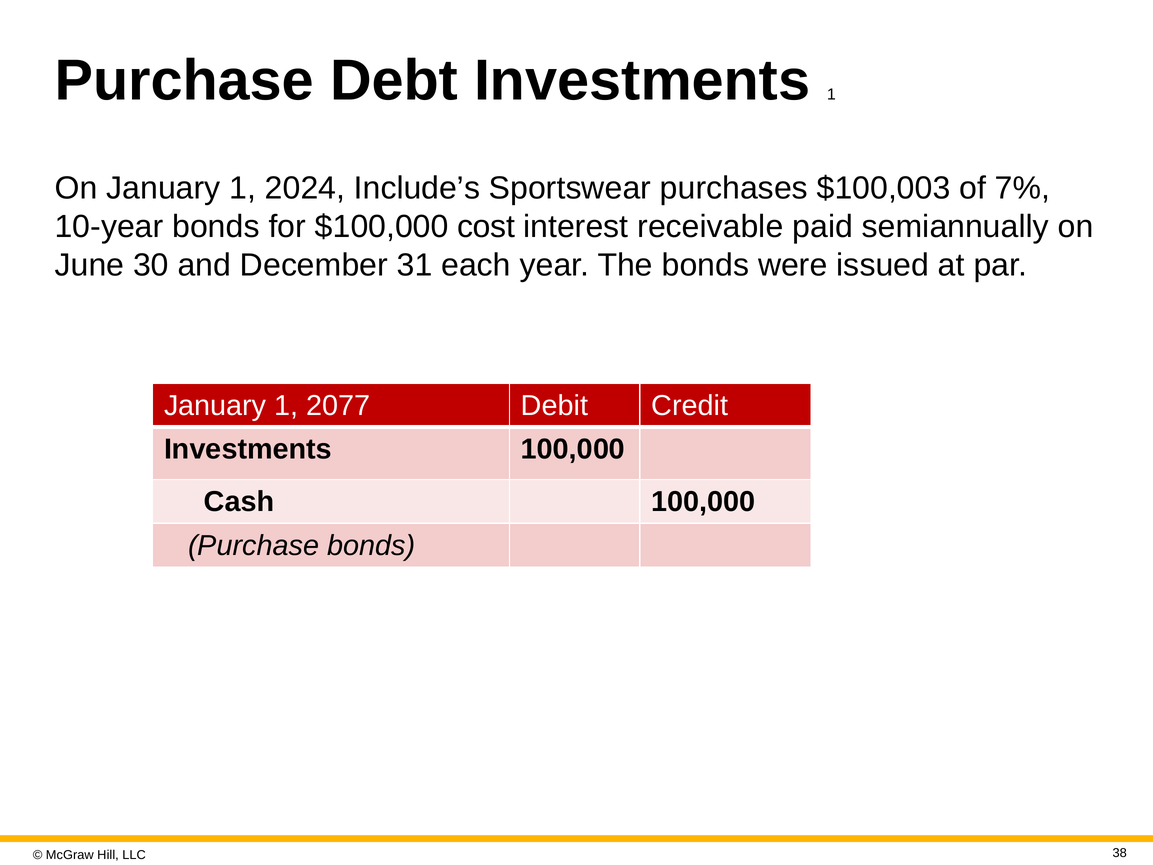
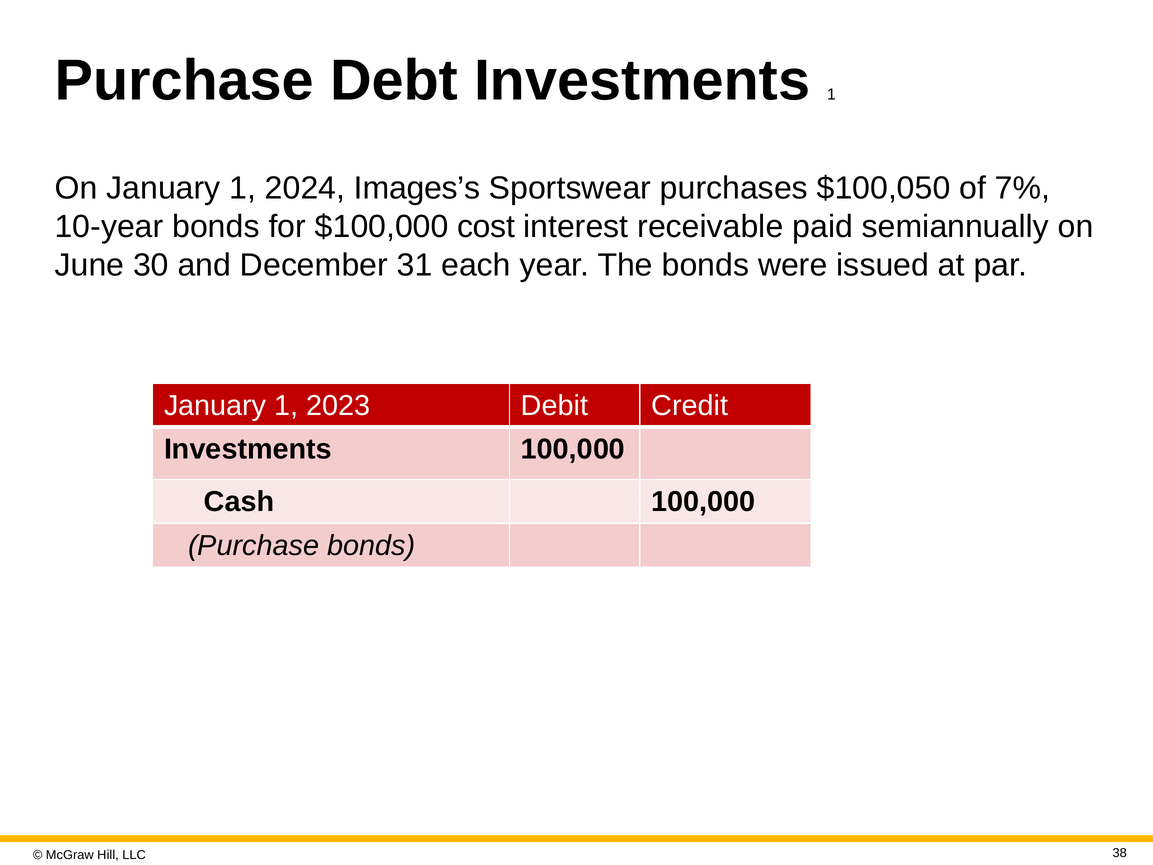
Include’s: Include’s -> Images’s
$100,003: $100,003 -> $100,050
2077: 2077 -> 2023
